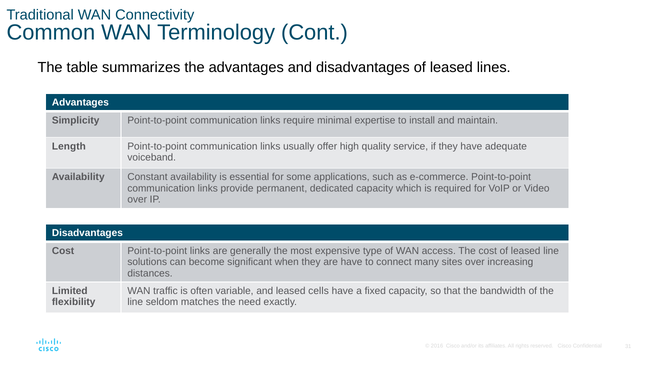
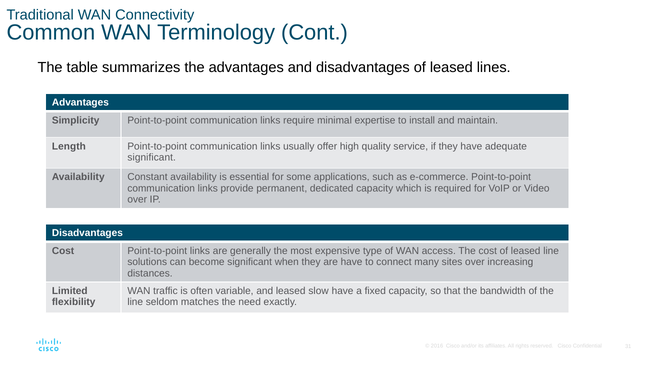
voiceband at (152, 157): voiceband -> significant
cells: cells -> slow
